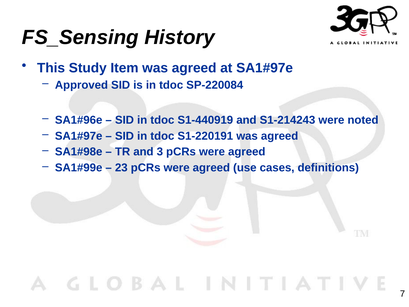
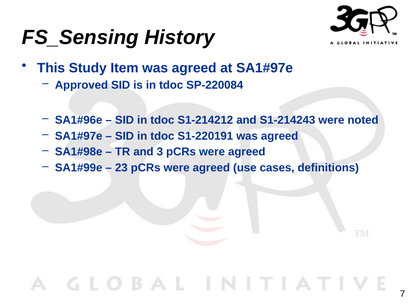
S1-440919: S1-440919 -> S1-214212
